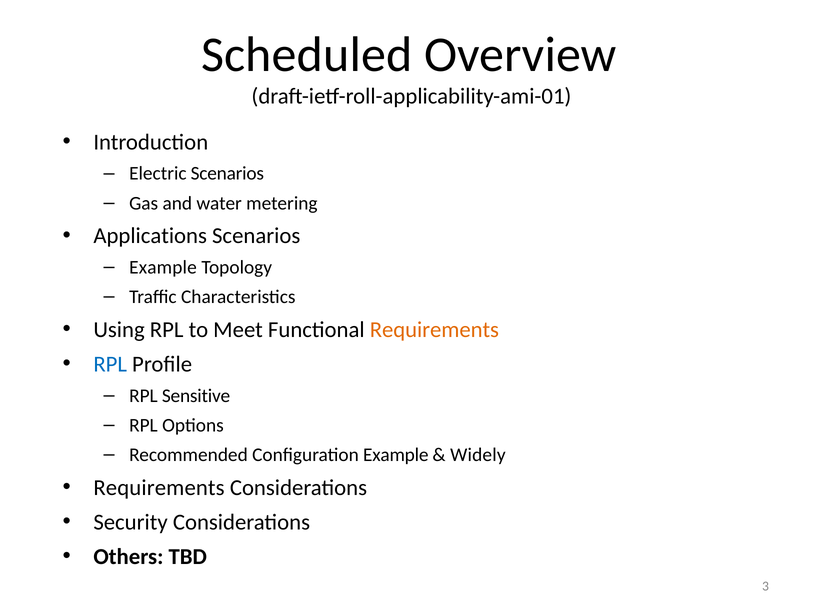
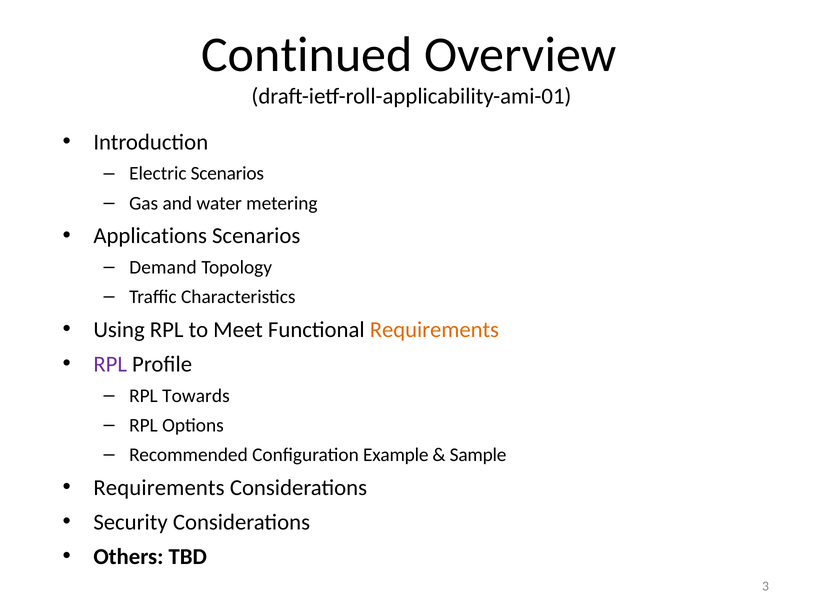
Scheduled: Scheduled -> Continued
Example at (163, 267): Example -> Demand
RPL at (110, 364) colour: blue -> purple
Sensitive: Sensitive -> Towards
Widely: Widely -> Sample
